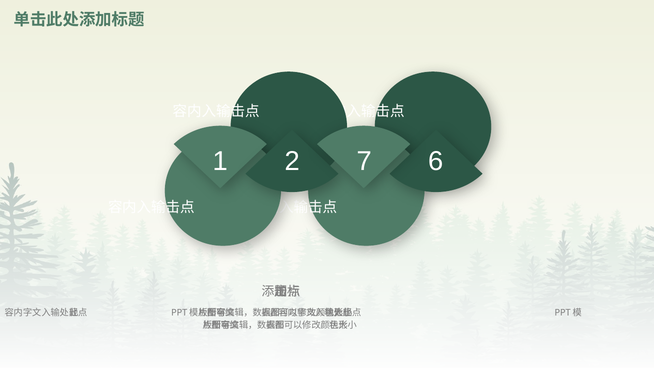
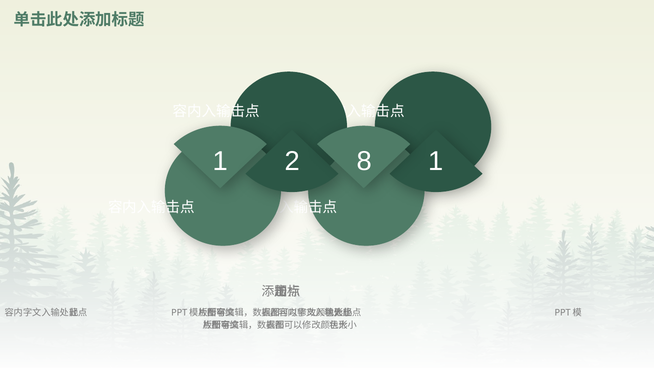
7: 7 -> 8
1 6: 6 -> 1
